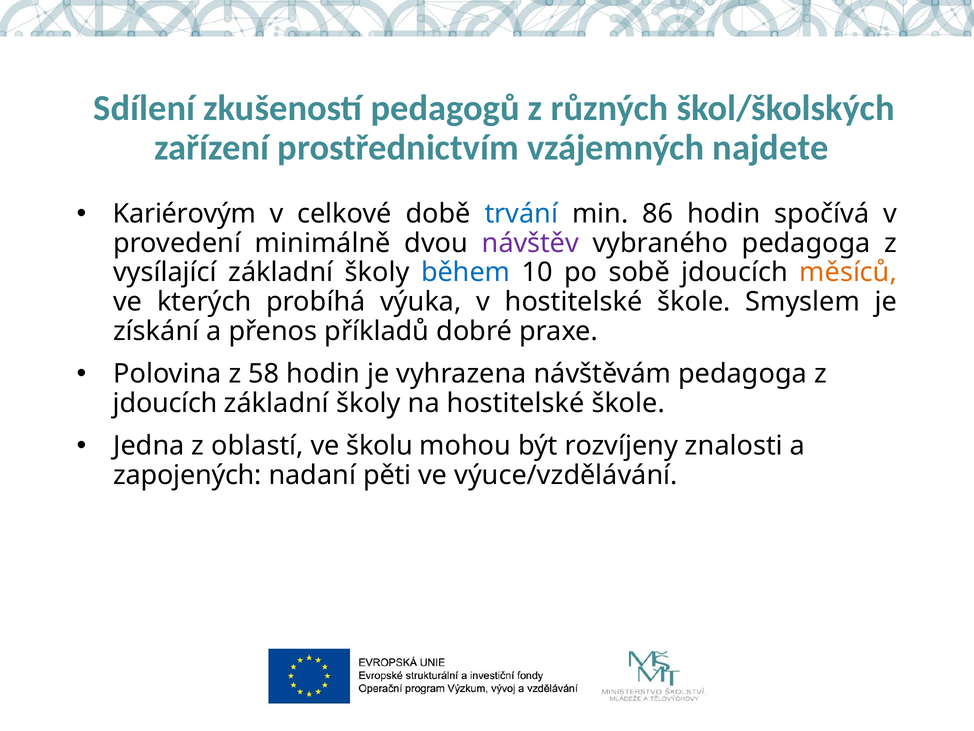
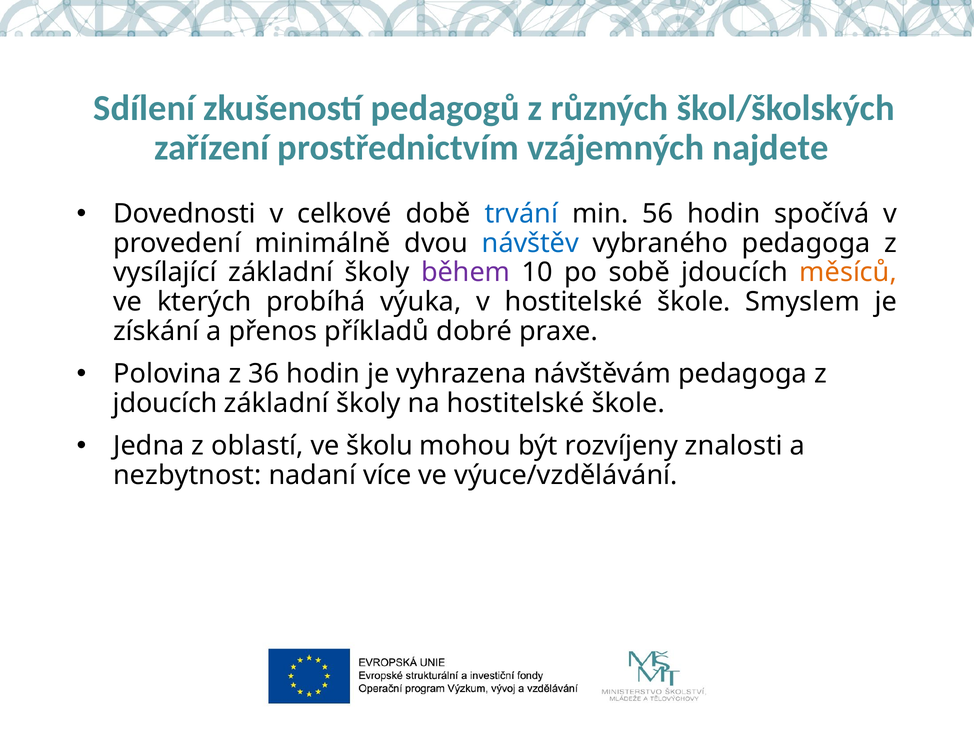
Kariérovým: Kariérovým -> Dovednosti
86: 86 -> 56
návštěv colour: purple -> blue
během colour: blue -> purple
58: 58 -> 36
zapojených: zapojených -> nezbytnost
pěti: pěti -> více
